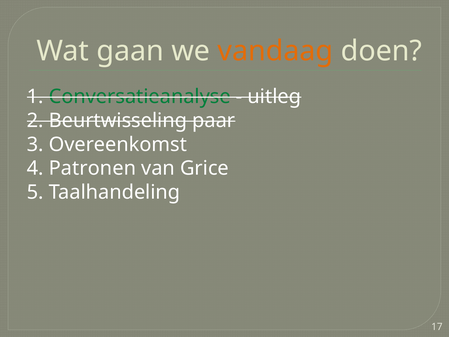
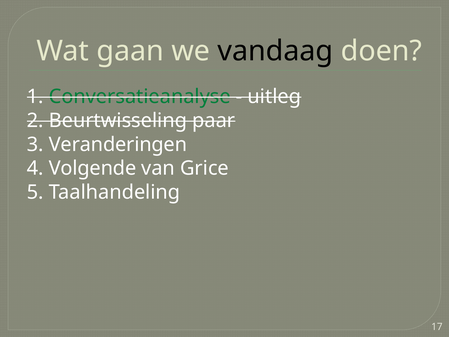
vandaag colour: orange -> black
Overeenkomst: Overeenkomst -> Veranderingen
Patronen: Patronen -> Volgende
